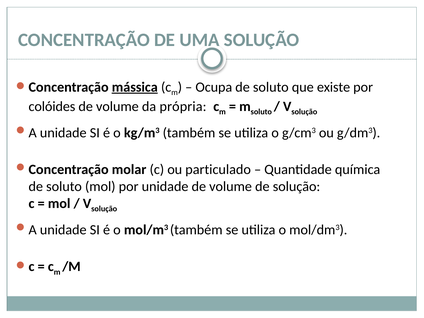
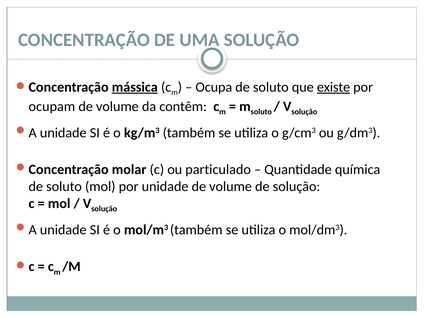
existe underline: none -> present
colóides: colóides -> ocupam
própria: própria -> contêm
